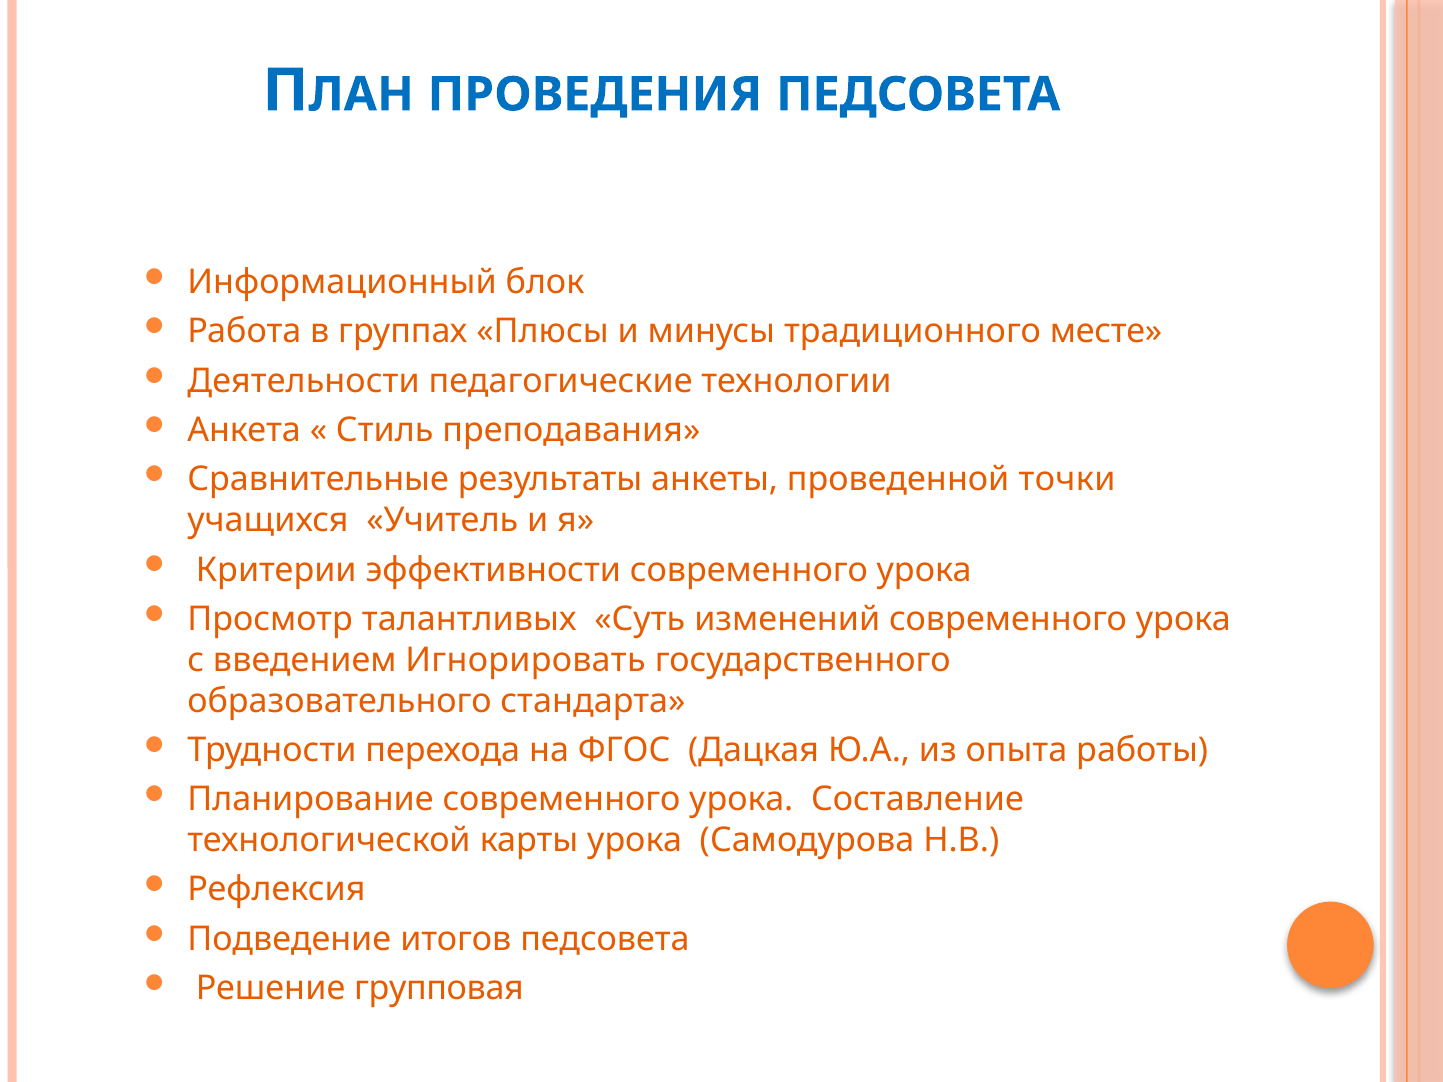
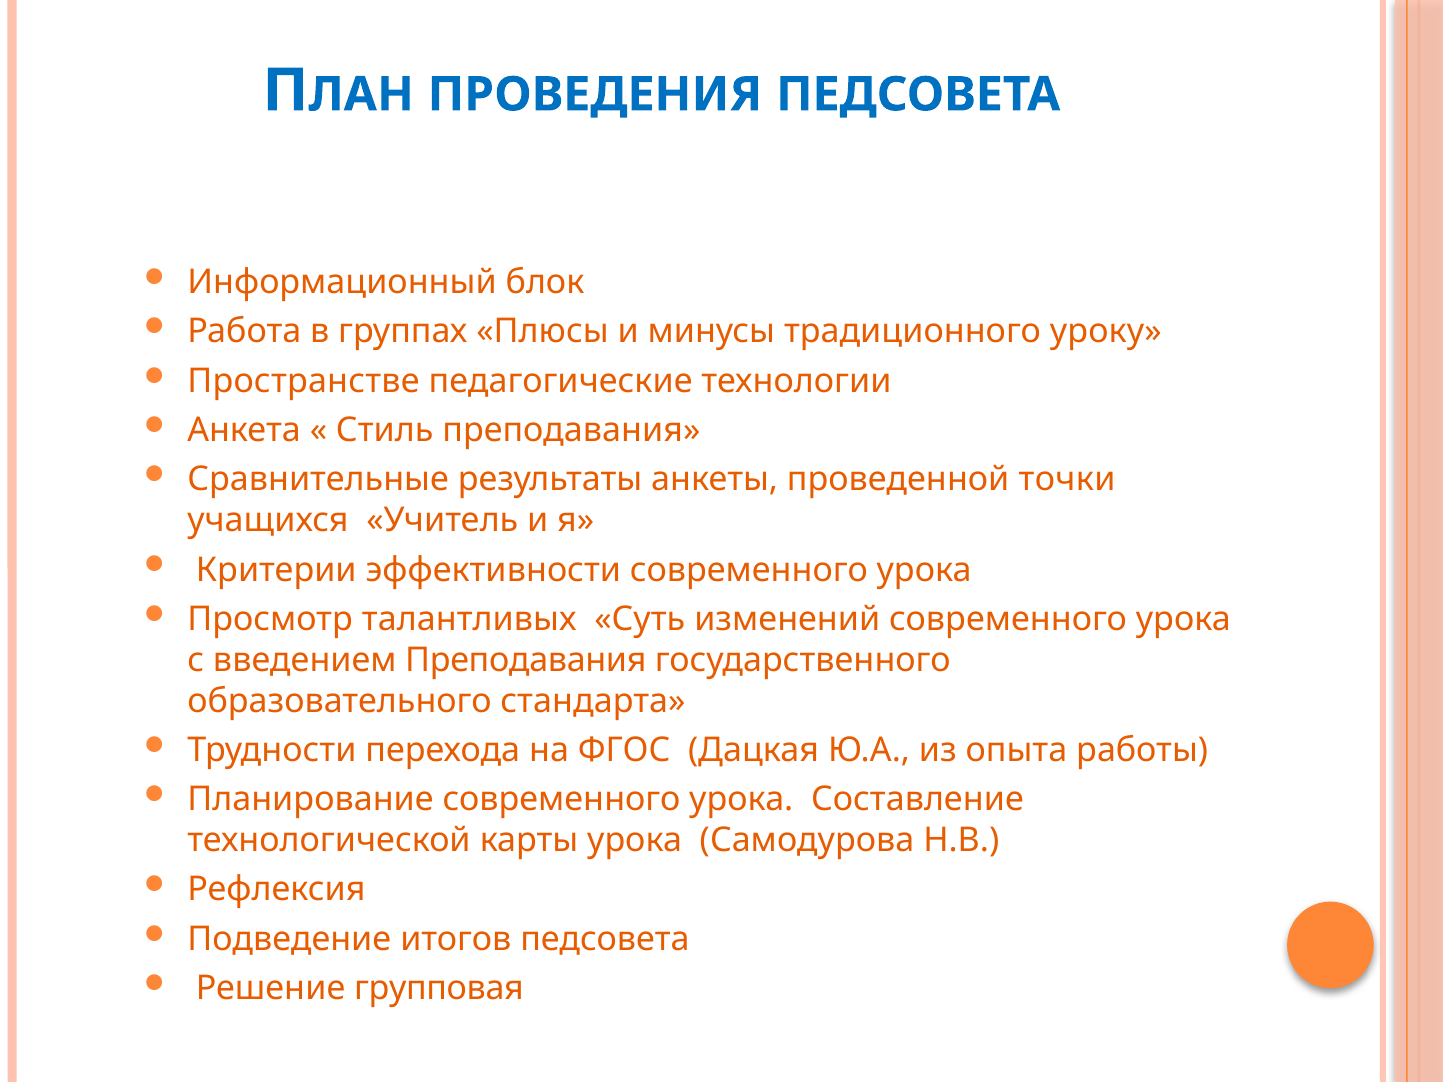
месте: месте -> уроку
Деятельности: Деятельности -> Пространстве
введением Игнорировать: Игнорировать -> Преподавания
